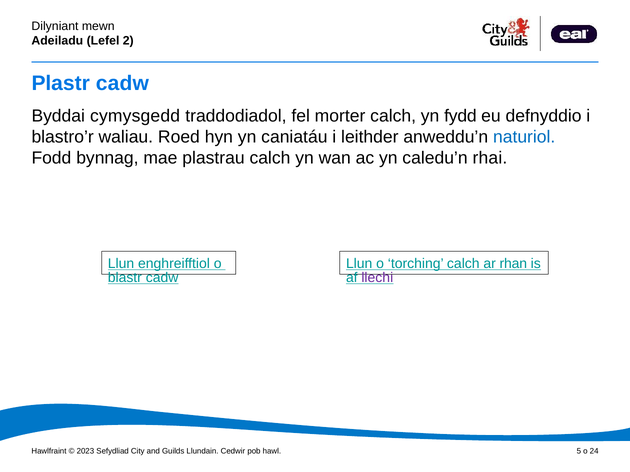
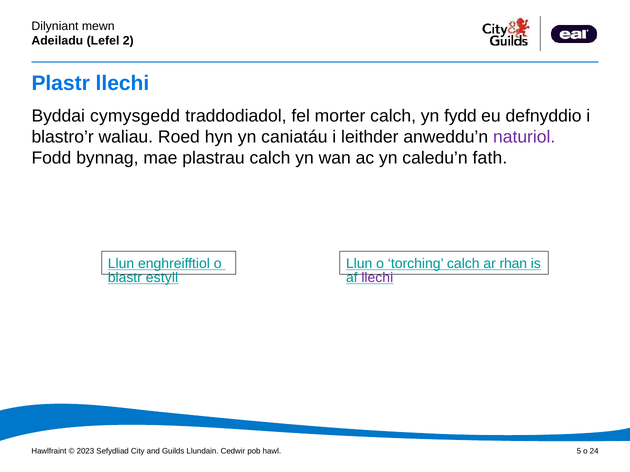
Plastr cadw: cadw -> llechi
naturiol colour: blue -> purple
rhai: rhai -> fath
blastr cadw: cadw -> estyll
